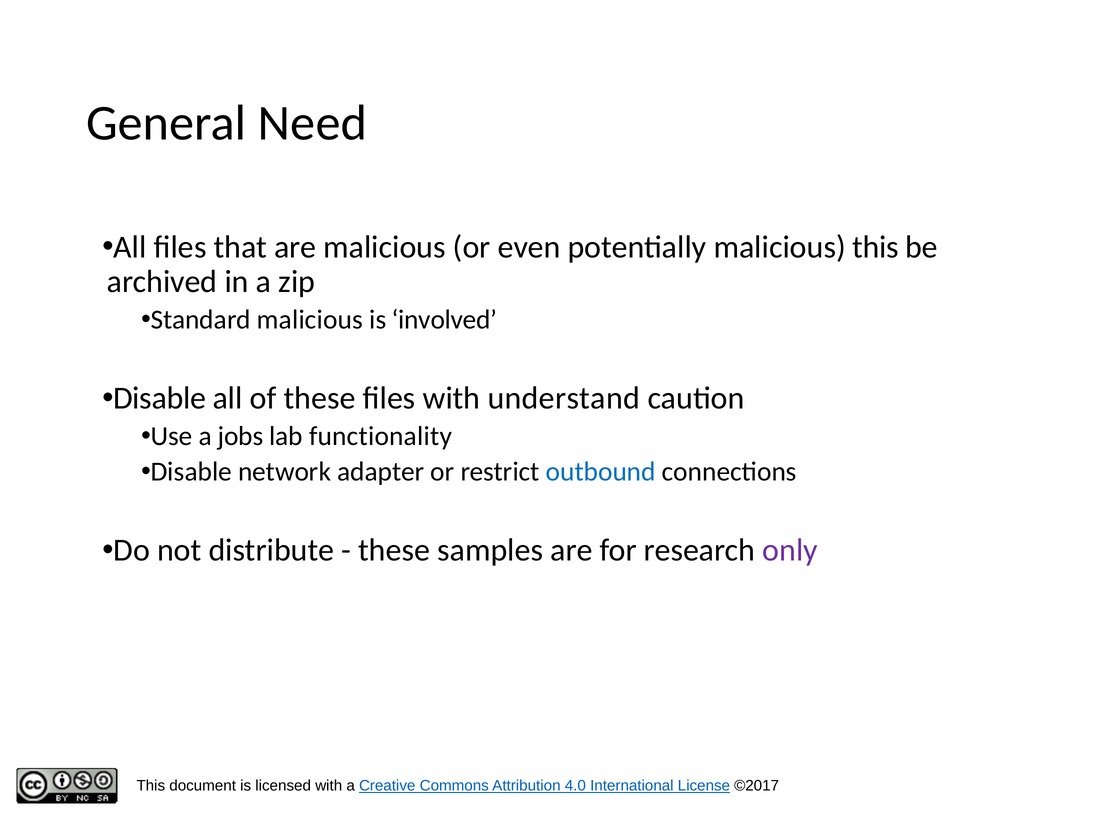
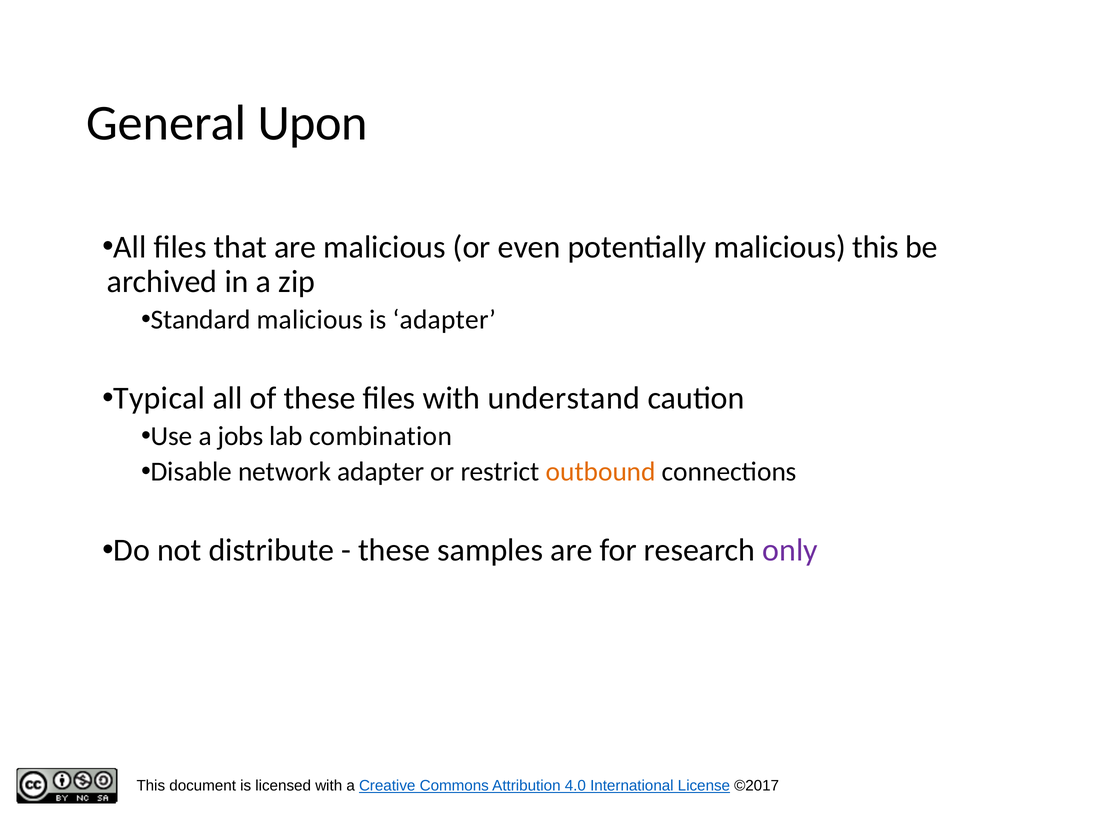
Need: Need -> Upon
is involved: involved -> adapter
Disable at (160, 398): Disable -> Typical
functionality: functionality -> combination
outbound colour: blue -> orange
